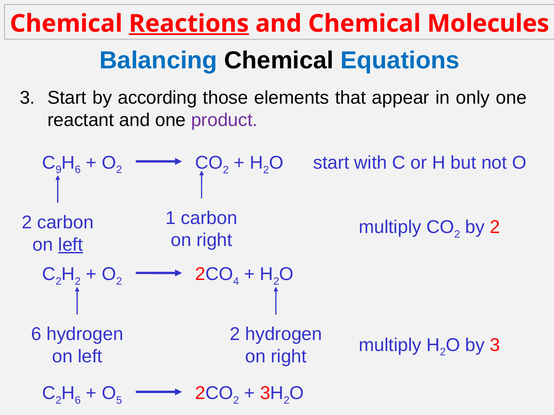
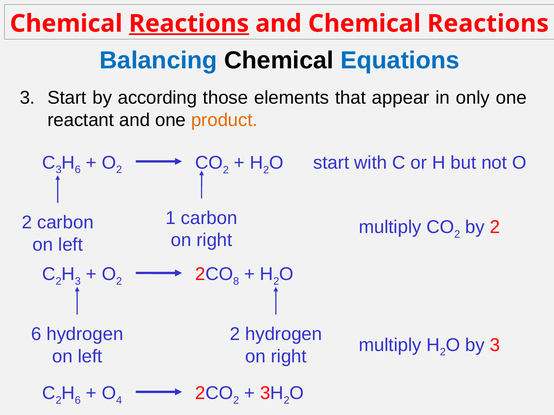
and Chemical Molecules: Molecules -> Reactions
product colour: purple -> orange
C 9: 9 -> 3
left at (71, 245) underline: present -> none
2 H 2: 2 -> 3
4: 4 -> 8
5: 5 -> 4
